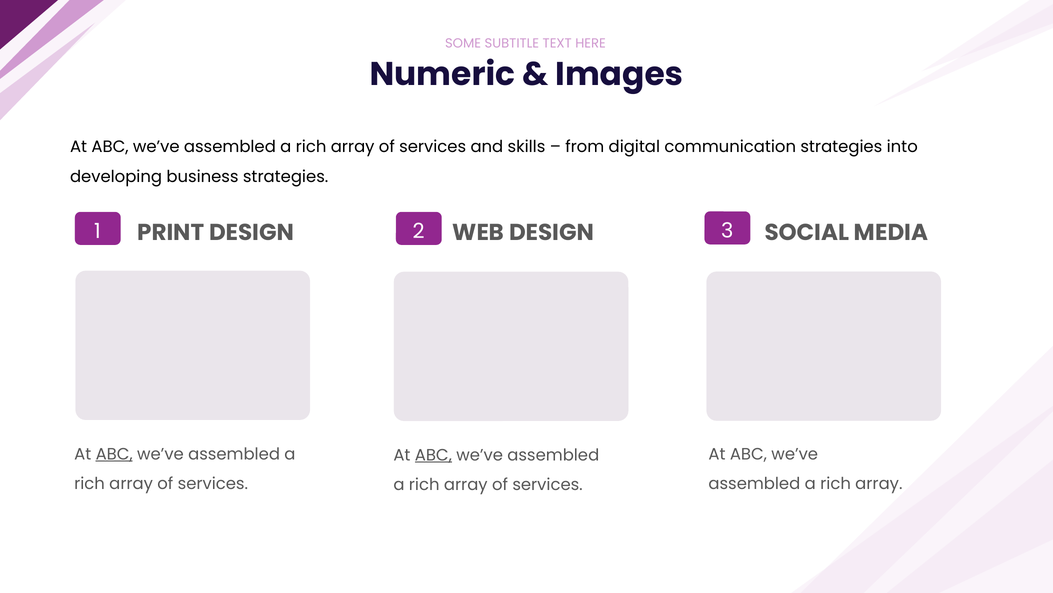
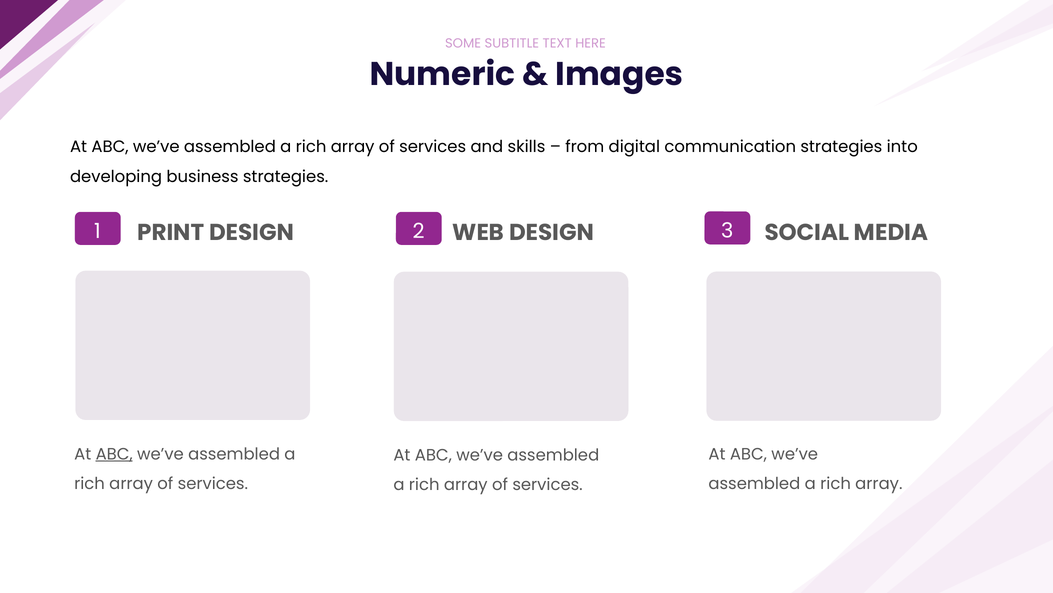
ABC at (433, 455) underline: present -> none
